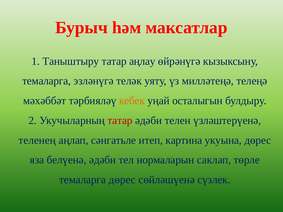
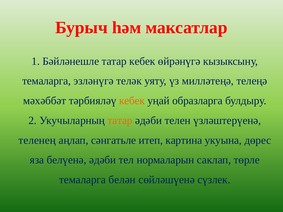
Таныштыру: Таныштыру -> Бәйләнешле
татар аңлау: аңлау -> кебек
осталыгын: осталыгын -> образларга
татар at (120, 121) colour: red -> orange
темаларга дөрес: дөрес -> белән
